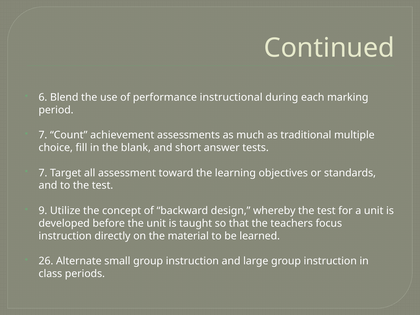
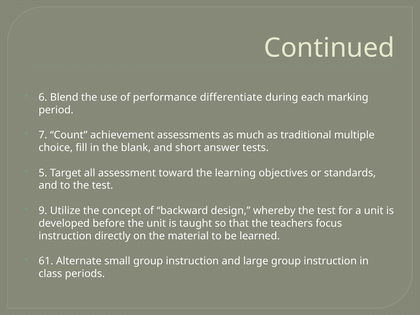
instructional: instructional -> differentiate
7 at (43, 173): 7 -> 5
26: 26 -> 61
